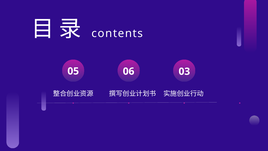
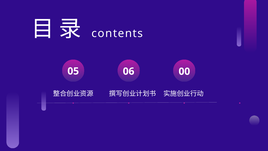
03: 03 -> 00
